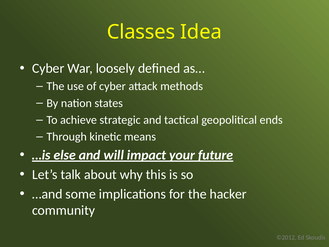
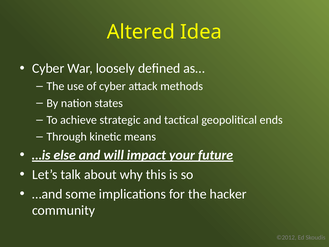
Classes: Classes -> Altered
